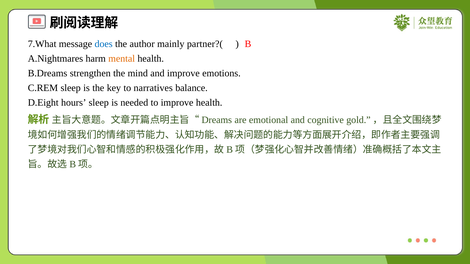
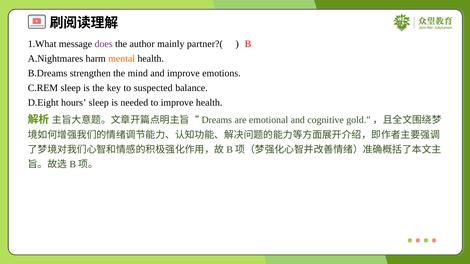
7.What: 7.What -> 1.What
does colour: blue -> purple
narratives: narratives -> suspected
